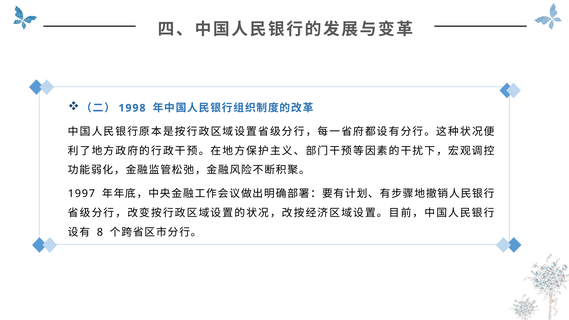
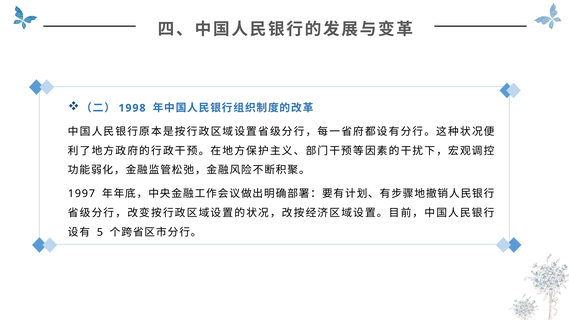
8: 8 -> 5
